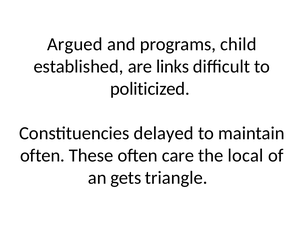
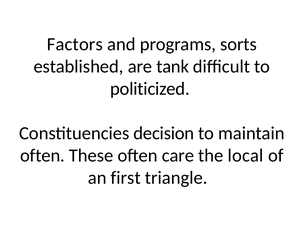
Argued: Argued -> Factors
child: child -> sorts
links: links -> tank
delayed: delayed -> decision
gets: gets -> first
